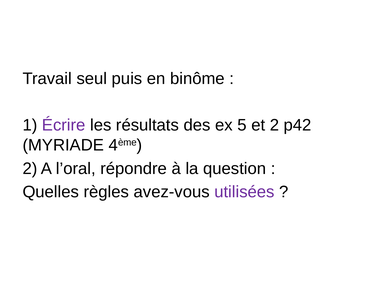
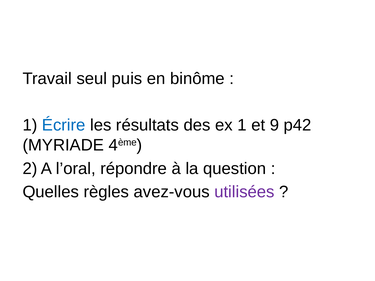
Écrire colour: purple -> blue
ex 5: 5 -> 1
et 2: 2 -> 9
